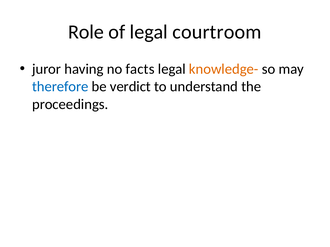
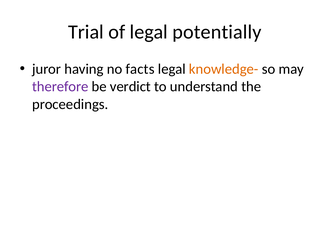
Role: Role -> Trial
courtroom: courtroom -> potentially
therefore colour: blue -> purple
